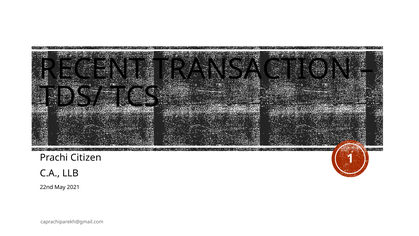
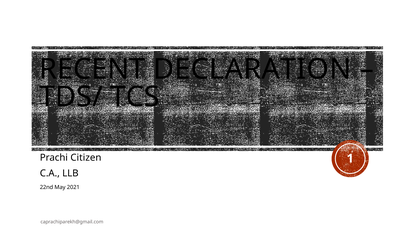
TRANSACTION: TRANSACTION -> DECLARATION
